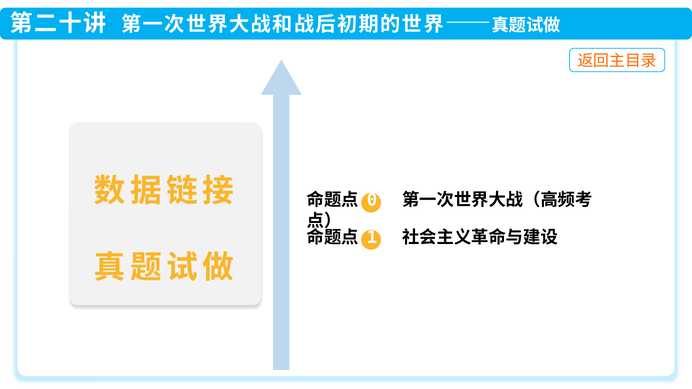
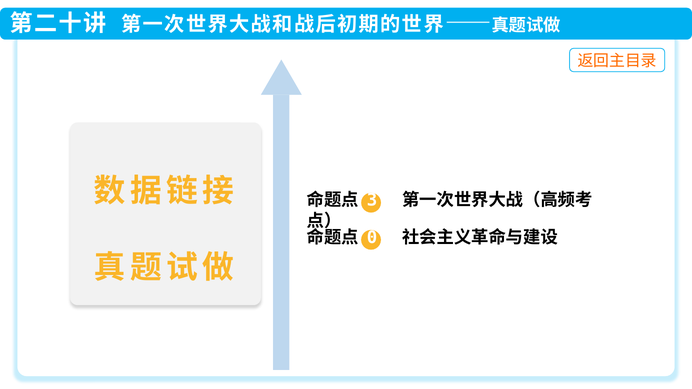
0: 0 -> 3
1: 1 -> 0
